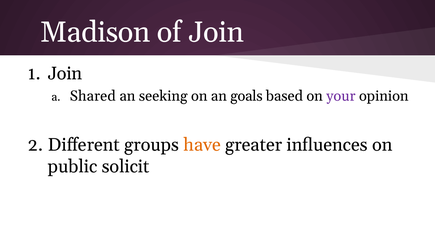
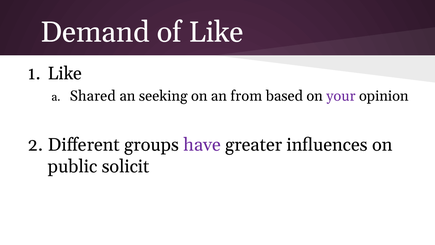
Madison: Madison -> Demand
of Join: Join -> Like
Join at (65, 74): Join -> Like
goals: goals -> from
have colour: orange -> purple
